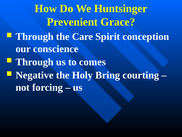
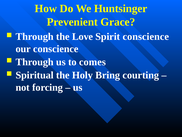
Care: Care -> Love
Spirit conception: conception -> conscience
Negative: Negative -> Spiritual
